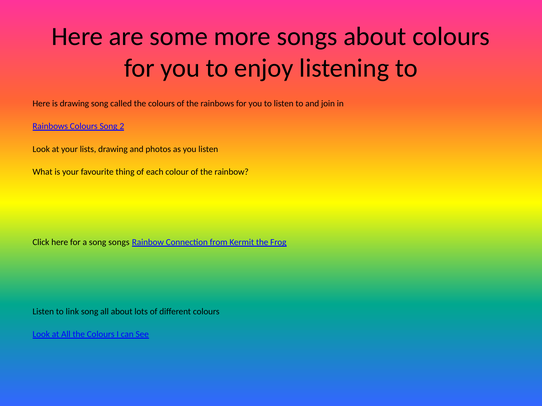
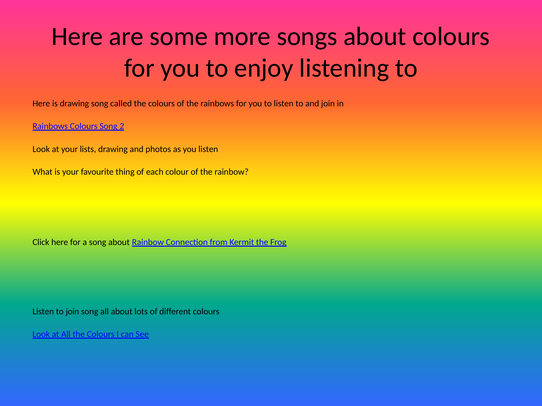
song songs: songs -> about
to link: link -> join
